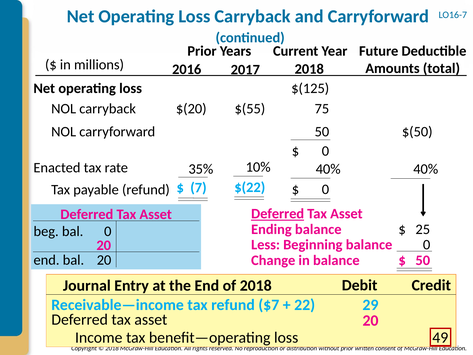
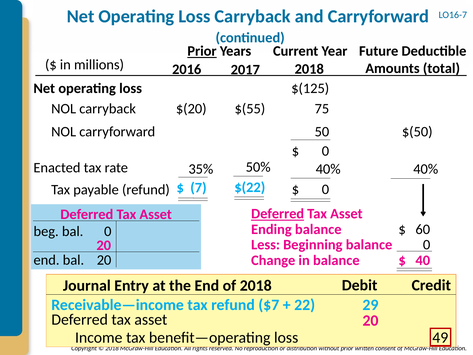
Prior at (202, 51) underline: none -> present
10%: 10% -> 50%
25: 25 -> 60
50 at (423, 260): 50 -> 40
